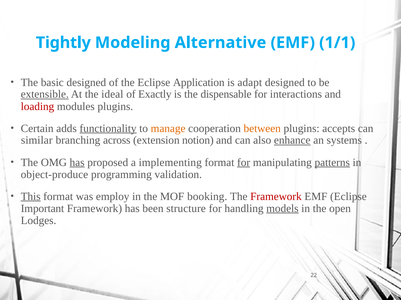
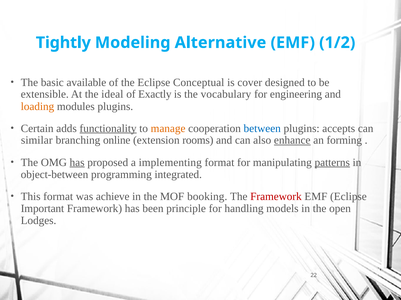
1/1: 1/1 -> 1/2
basic designed: designed -> available
Application: Application -> Conceptual
adapt: adapt -> cover
extensible underline: present -> none
dispensable: dispensable -> vocabulary
interactions: interactions -> engineering
loading colour: red -> orange
between colour: orange -> blue
across: across -> online
notion: notion -> rooms
systems: systems -> forming
for at (244, 163) underline: present -> none
object-produce: object-produce -> object-between
validation: validation -> integrated
This underline: present -> none
employ: employ -> achieve
structure: structure -> principle
models underline: present -> none
